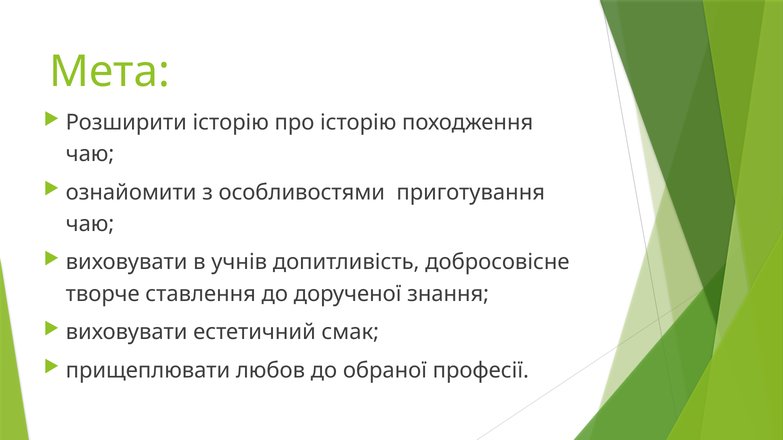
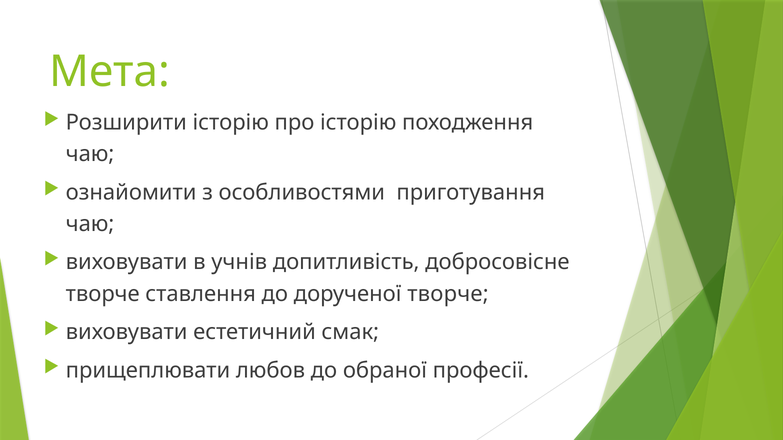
дорученої знання: знання -> творче
